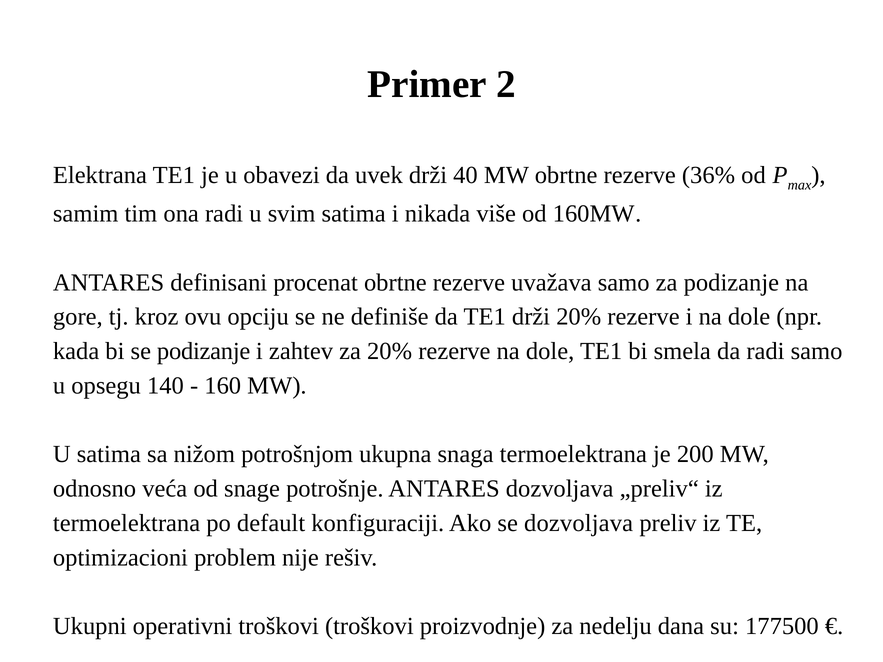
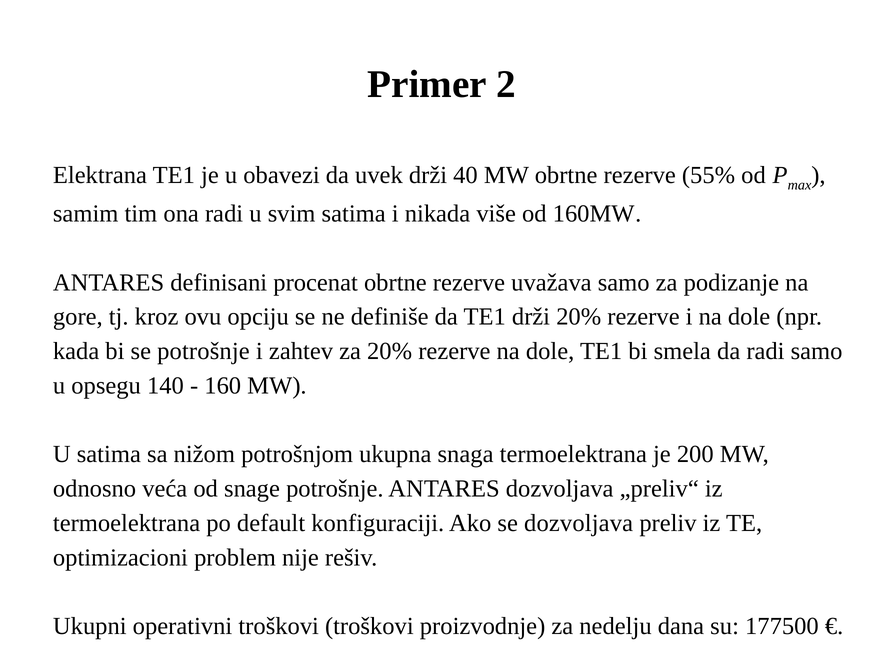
36%: 36% -> 55%
se podizanje: podizanje -> potrošnje
